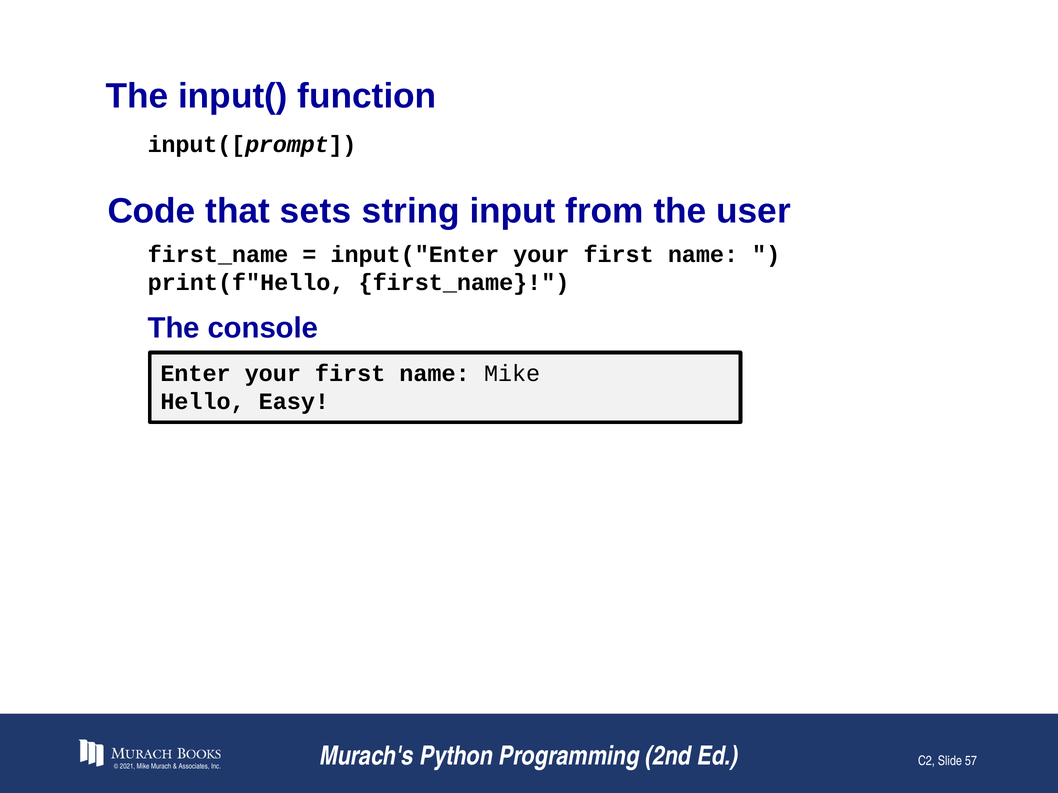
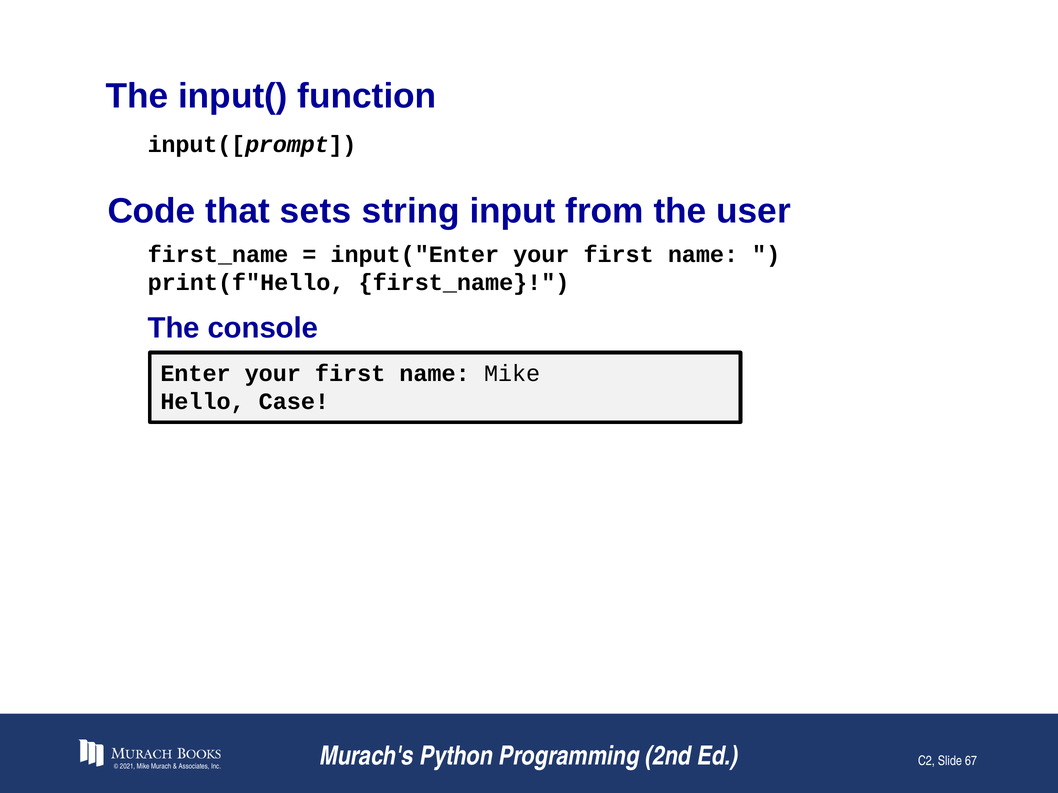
Easy: Easy -> Case
57: 57 -> 67
